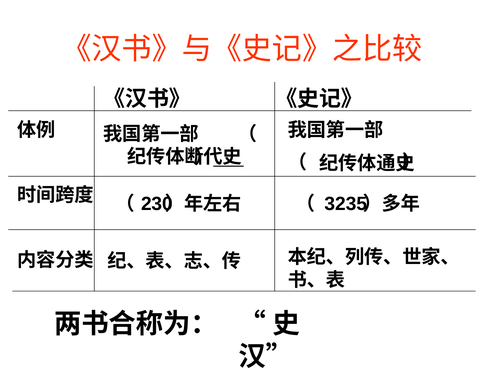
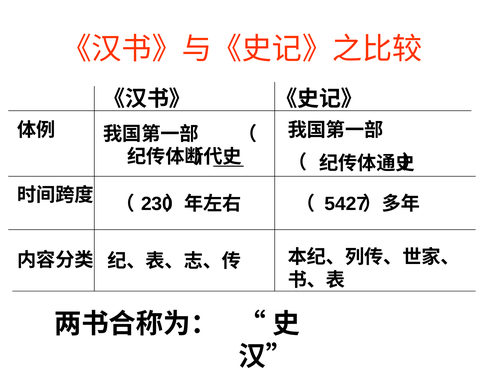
3235: 3235 -> 5427
